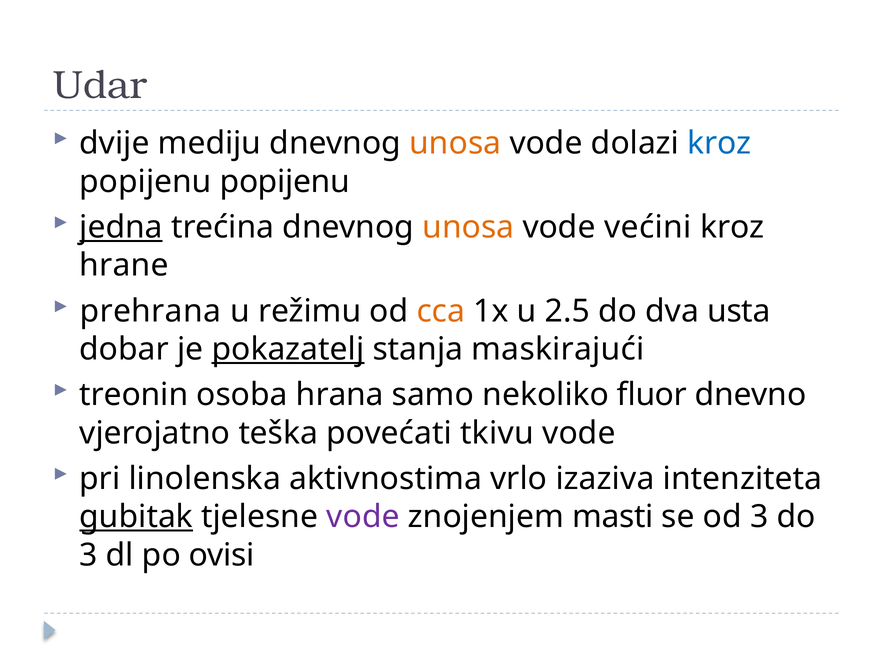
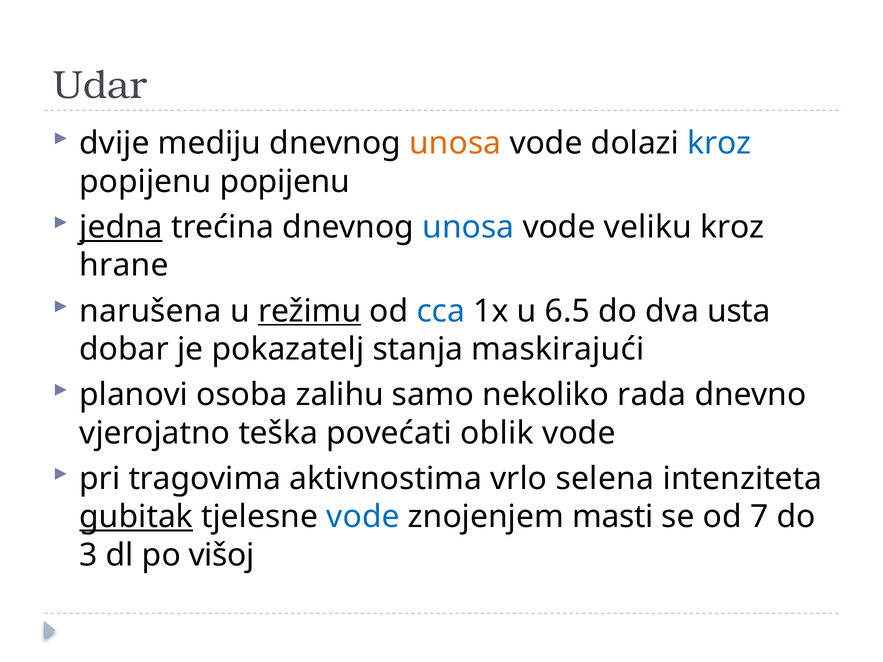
unosa at (468, 227) colour: orange -> blue
većini: većini -> veliku
prehrana: prehrana -> narušena
režimu underline: none -> present
cca colour: orange -> blue
2.5: 2.5 -> 6.5
pokazatelj underline: present -> none
treonin: treonin -> planovi
hrana: hrana -> zalihu
fluor: fluor -> rada
tkivu: tkivu -> oblik
linolenska: linolenska -> tragovima
izaziva: izaziva -> selena
vode at (363, 517) colour: purple -> blue
od 3: 3 -> 7
ovisi: ovisi -> višoj
